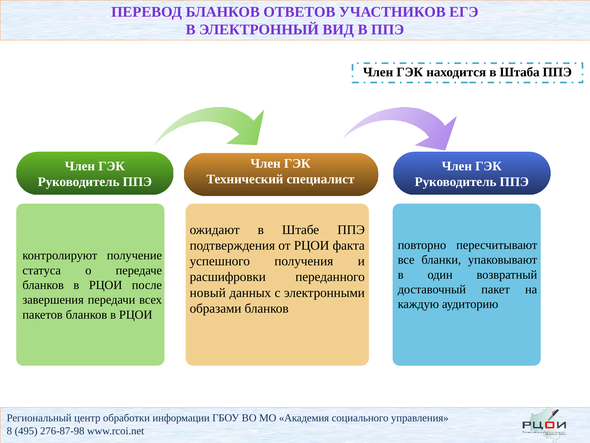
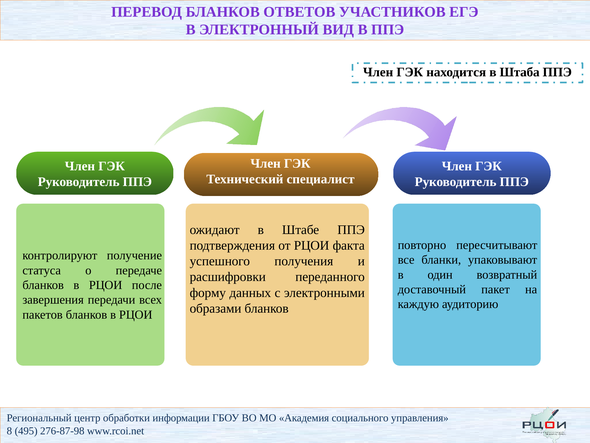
новый: новый -> форму
